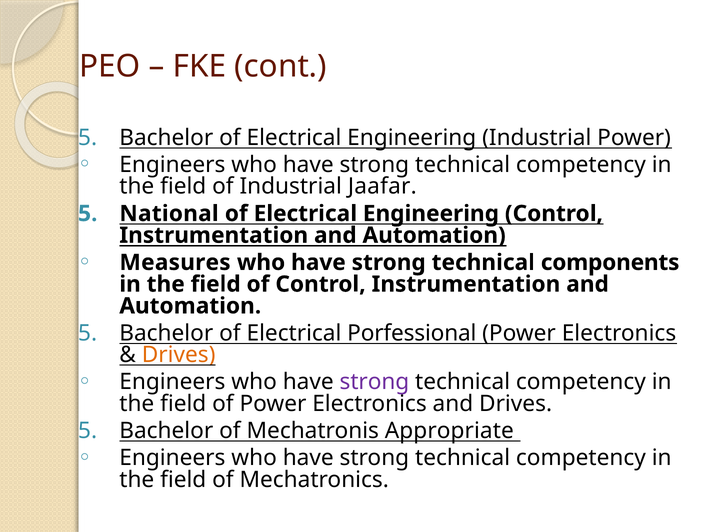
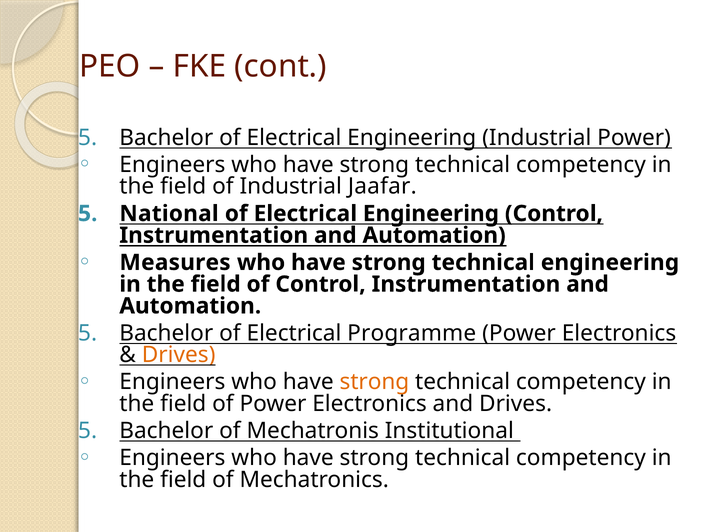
technical components: components -> engineering
Porfessional: Porfessional -> Programme
strong at (374, 382) colour: purple -> orange
Appropriate: Appropriate -> Institutional
